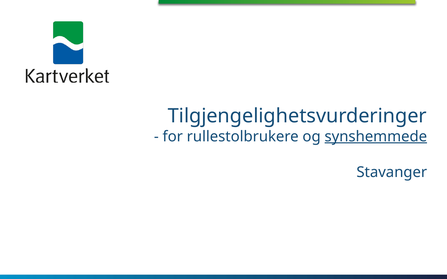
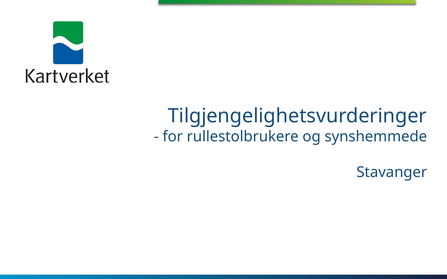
synshemmede underline: present -> none
